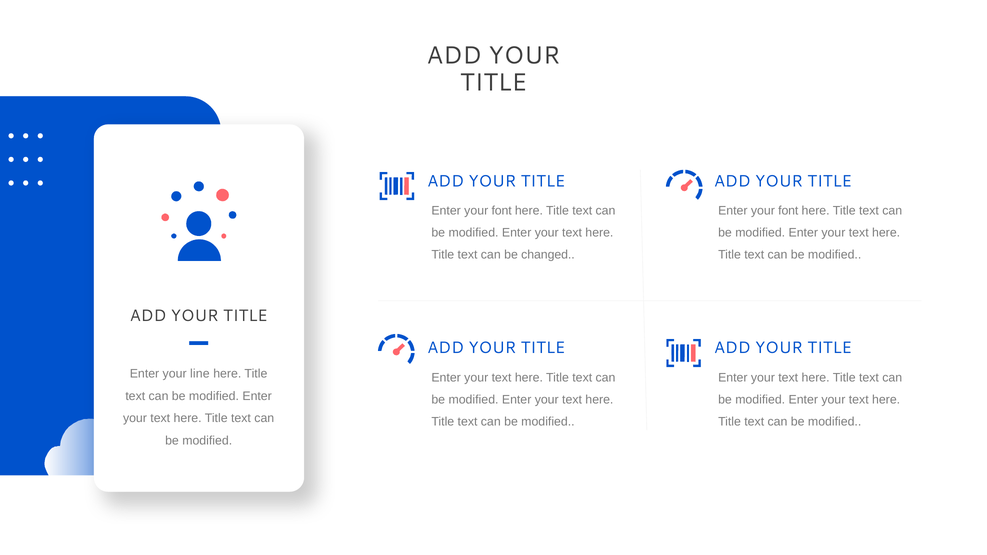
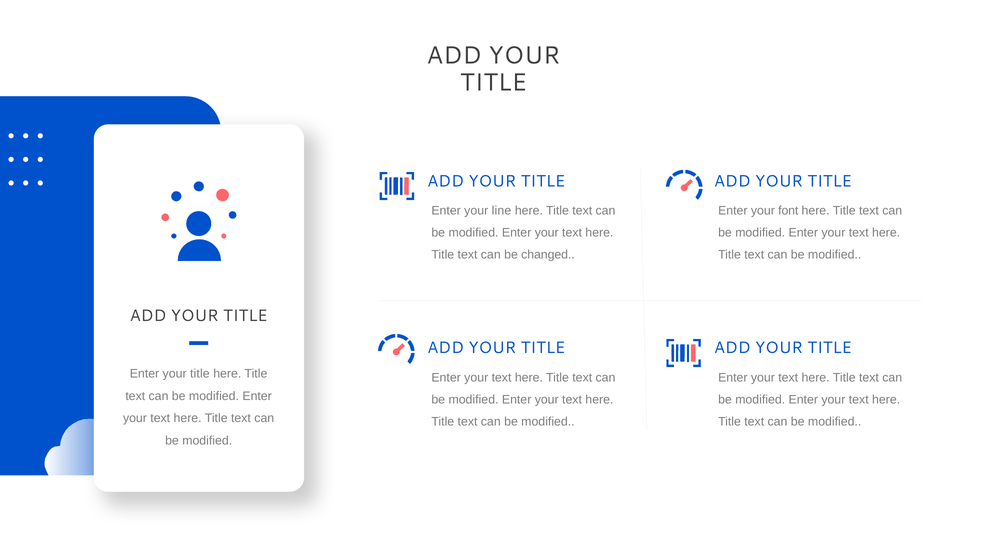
font at (502, 211): font -> line
Enter your line: line -> title
